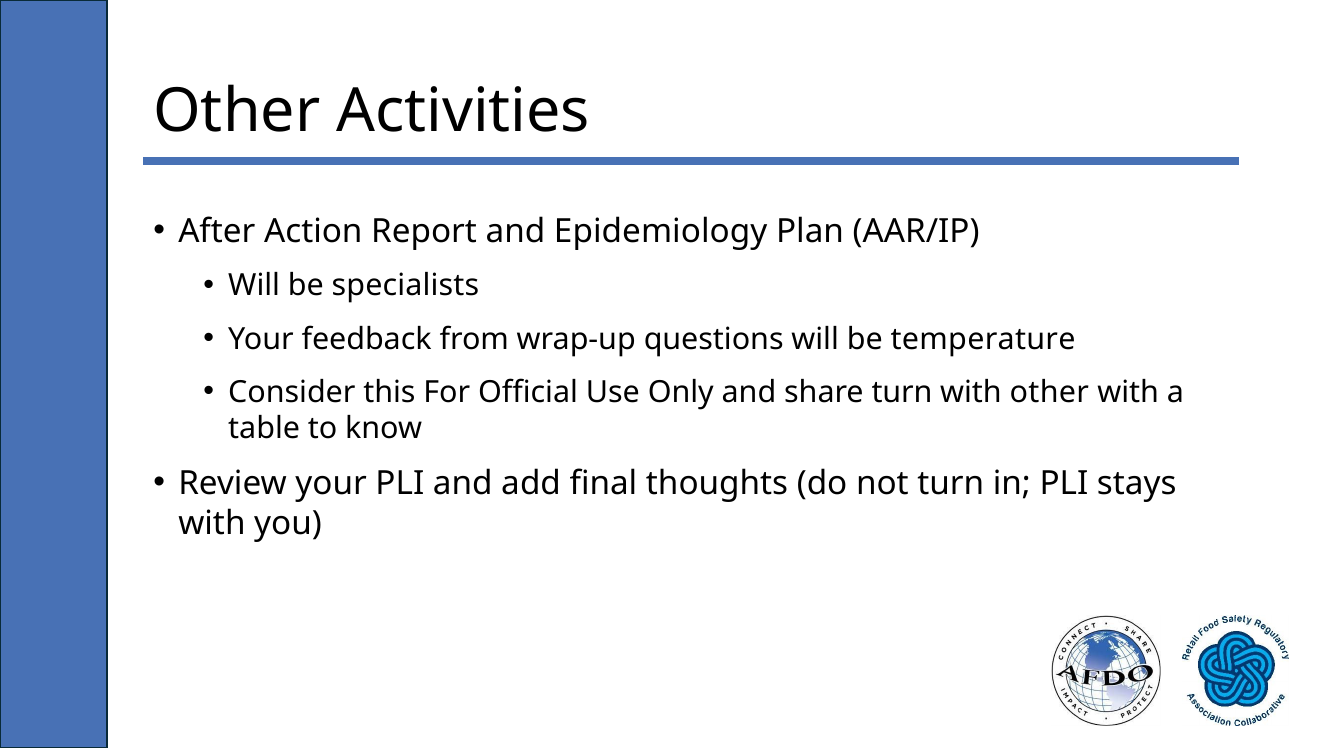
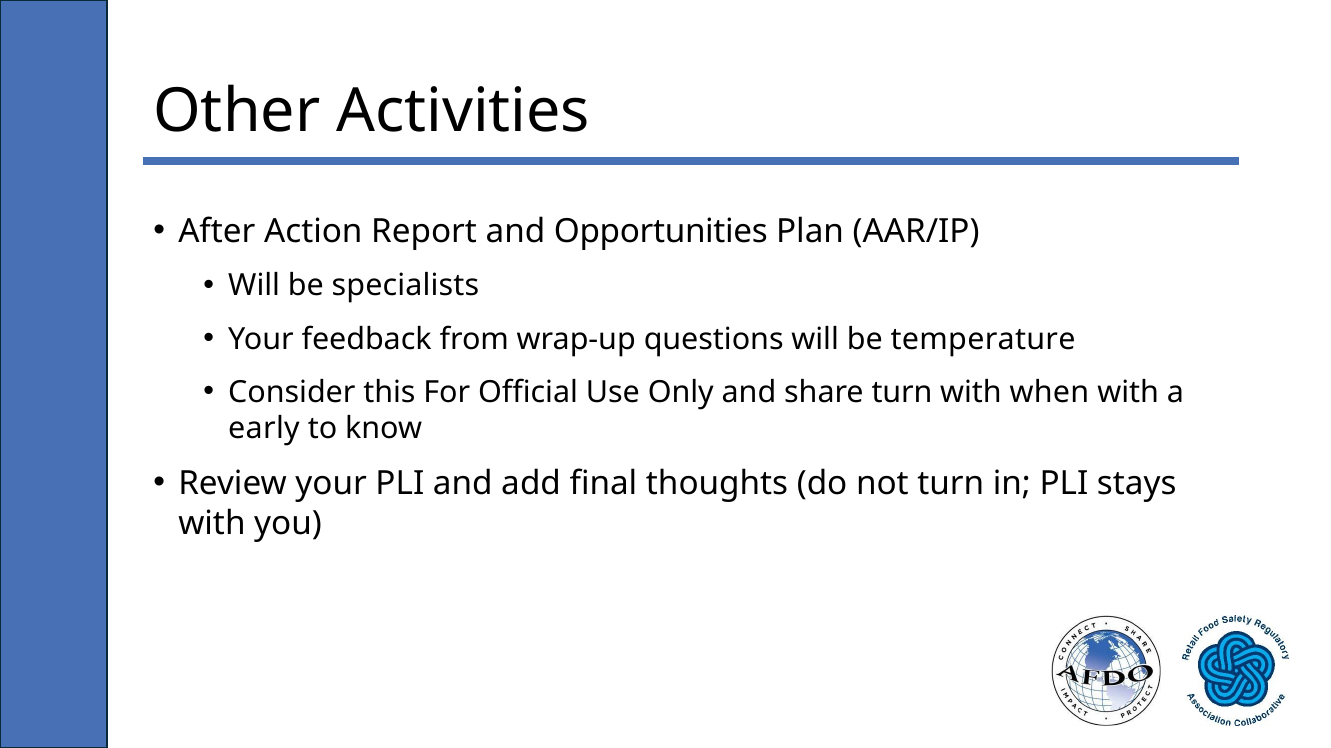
Epidemiology: Epidemiology -> Opportunities
with other: other -> when
table: table -> early
